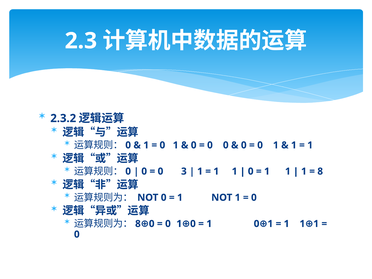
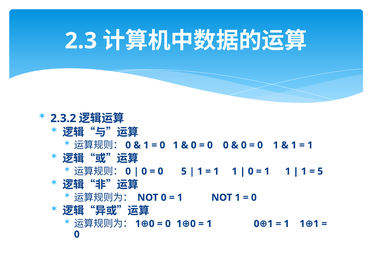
0 3: 3 -> 5
8 at (320, 171): 8 -> 5
8 at (138, 224): 8 -> 1
